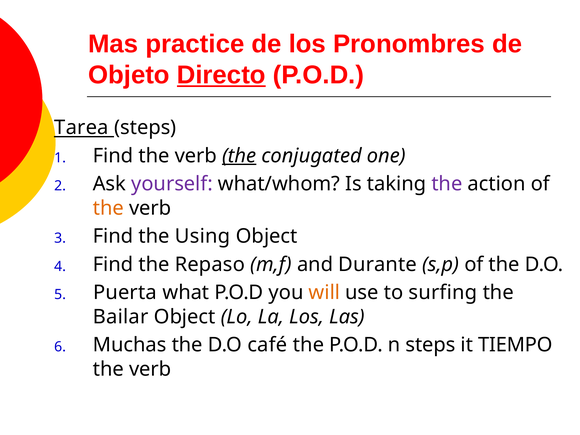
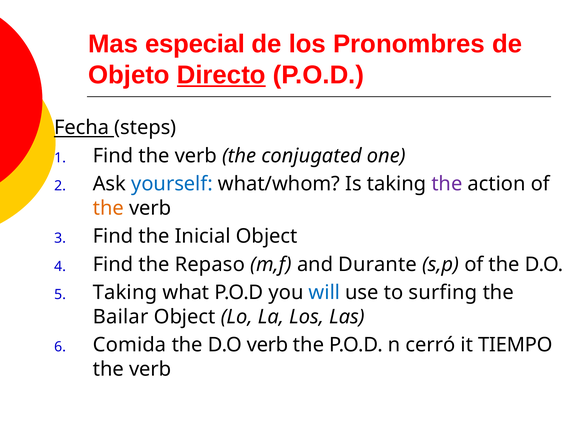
practice: practice -> especial
Tarea: Tarea -> Fecha
the at (239, 156) underline: present -> none
yourself colour: purple -> blue
Using: Using -> Inicial
Puerta at (125, 293): Puerta -> Taking
will colour: orange -> blue
Muchas: Muchas -> Comida
D.O café: café -> verb
n steps: steps -> cerró
